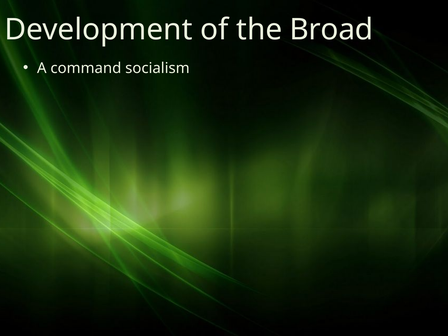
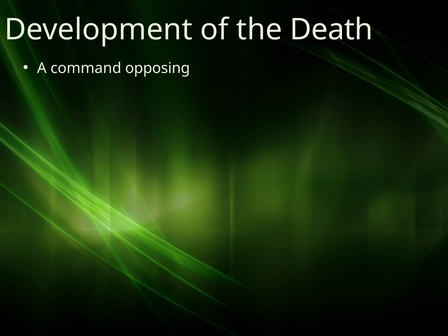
Broad: Broad -> Death
socialism: socialism -> opposing
